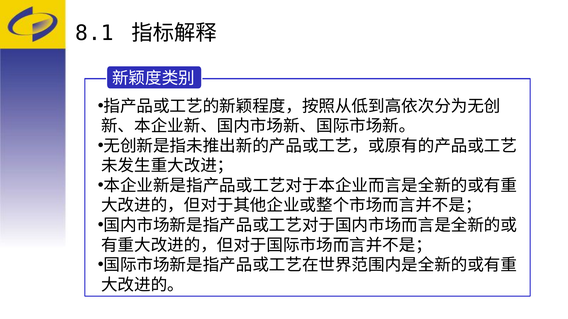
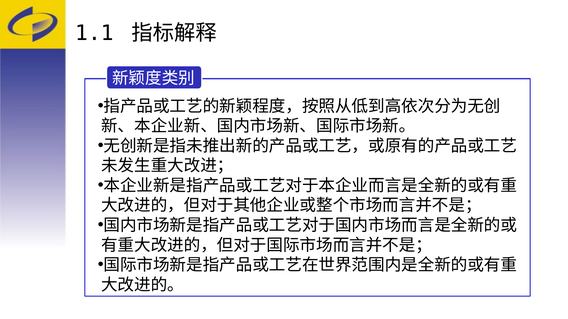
8.1: 8.1 -> 1.1
